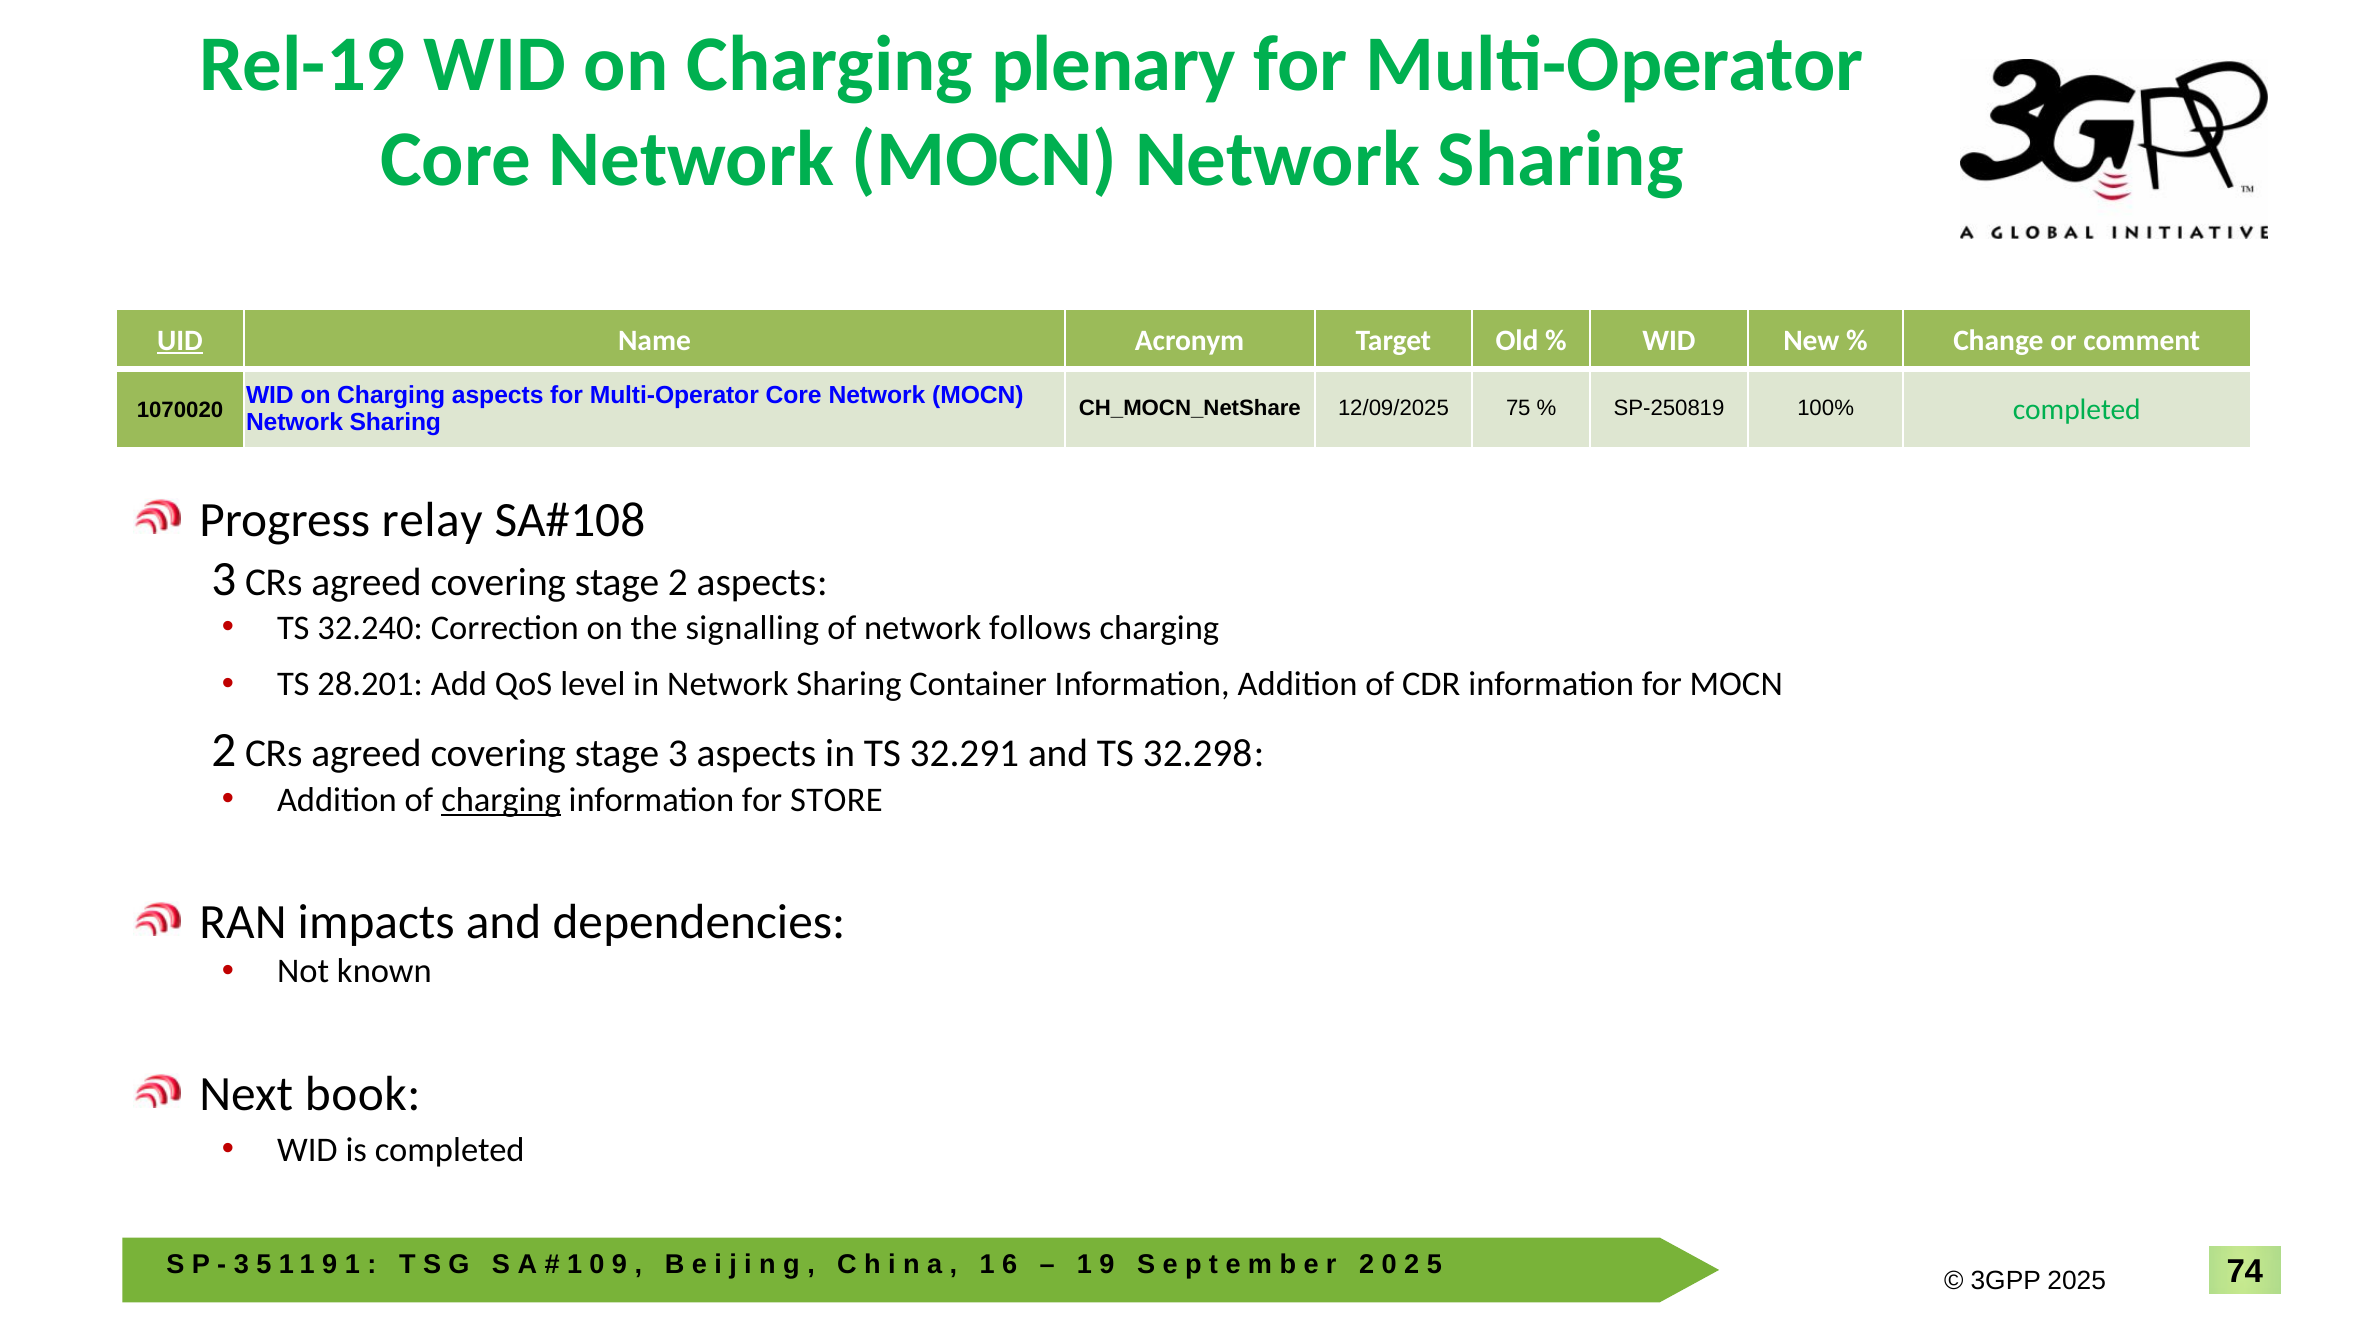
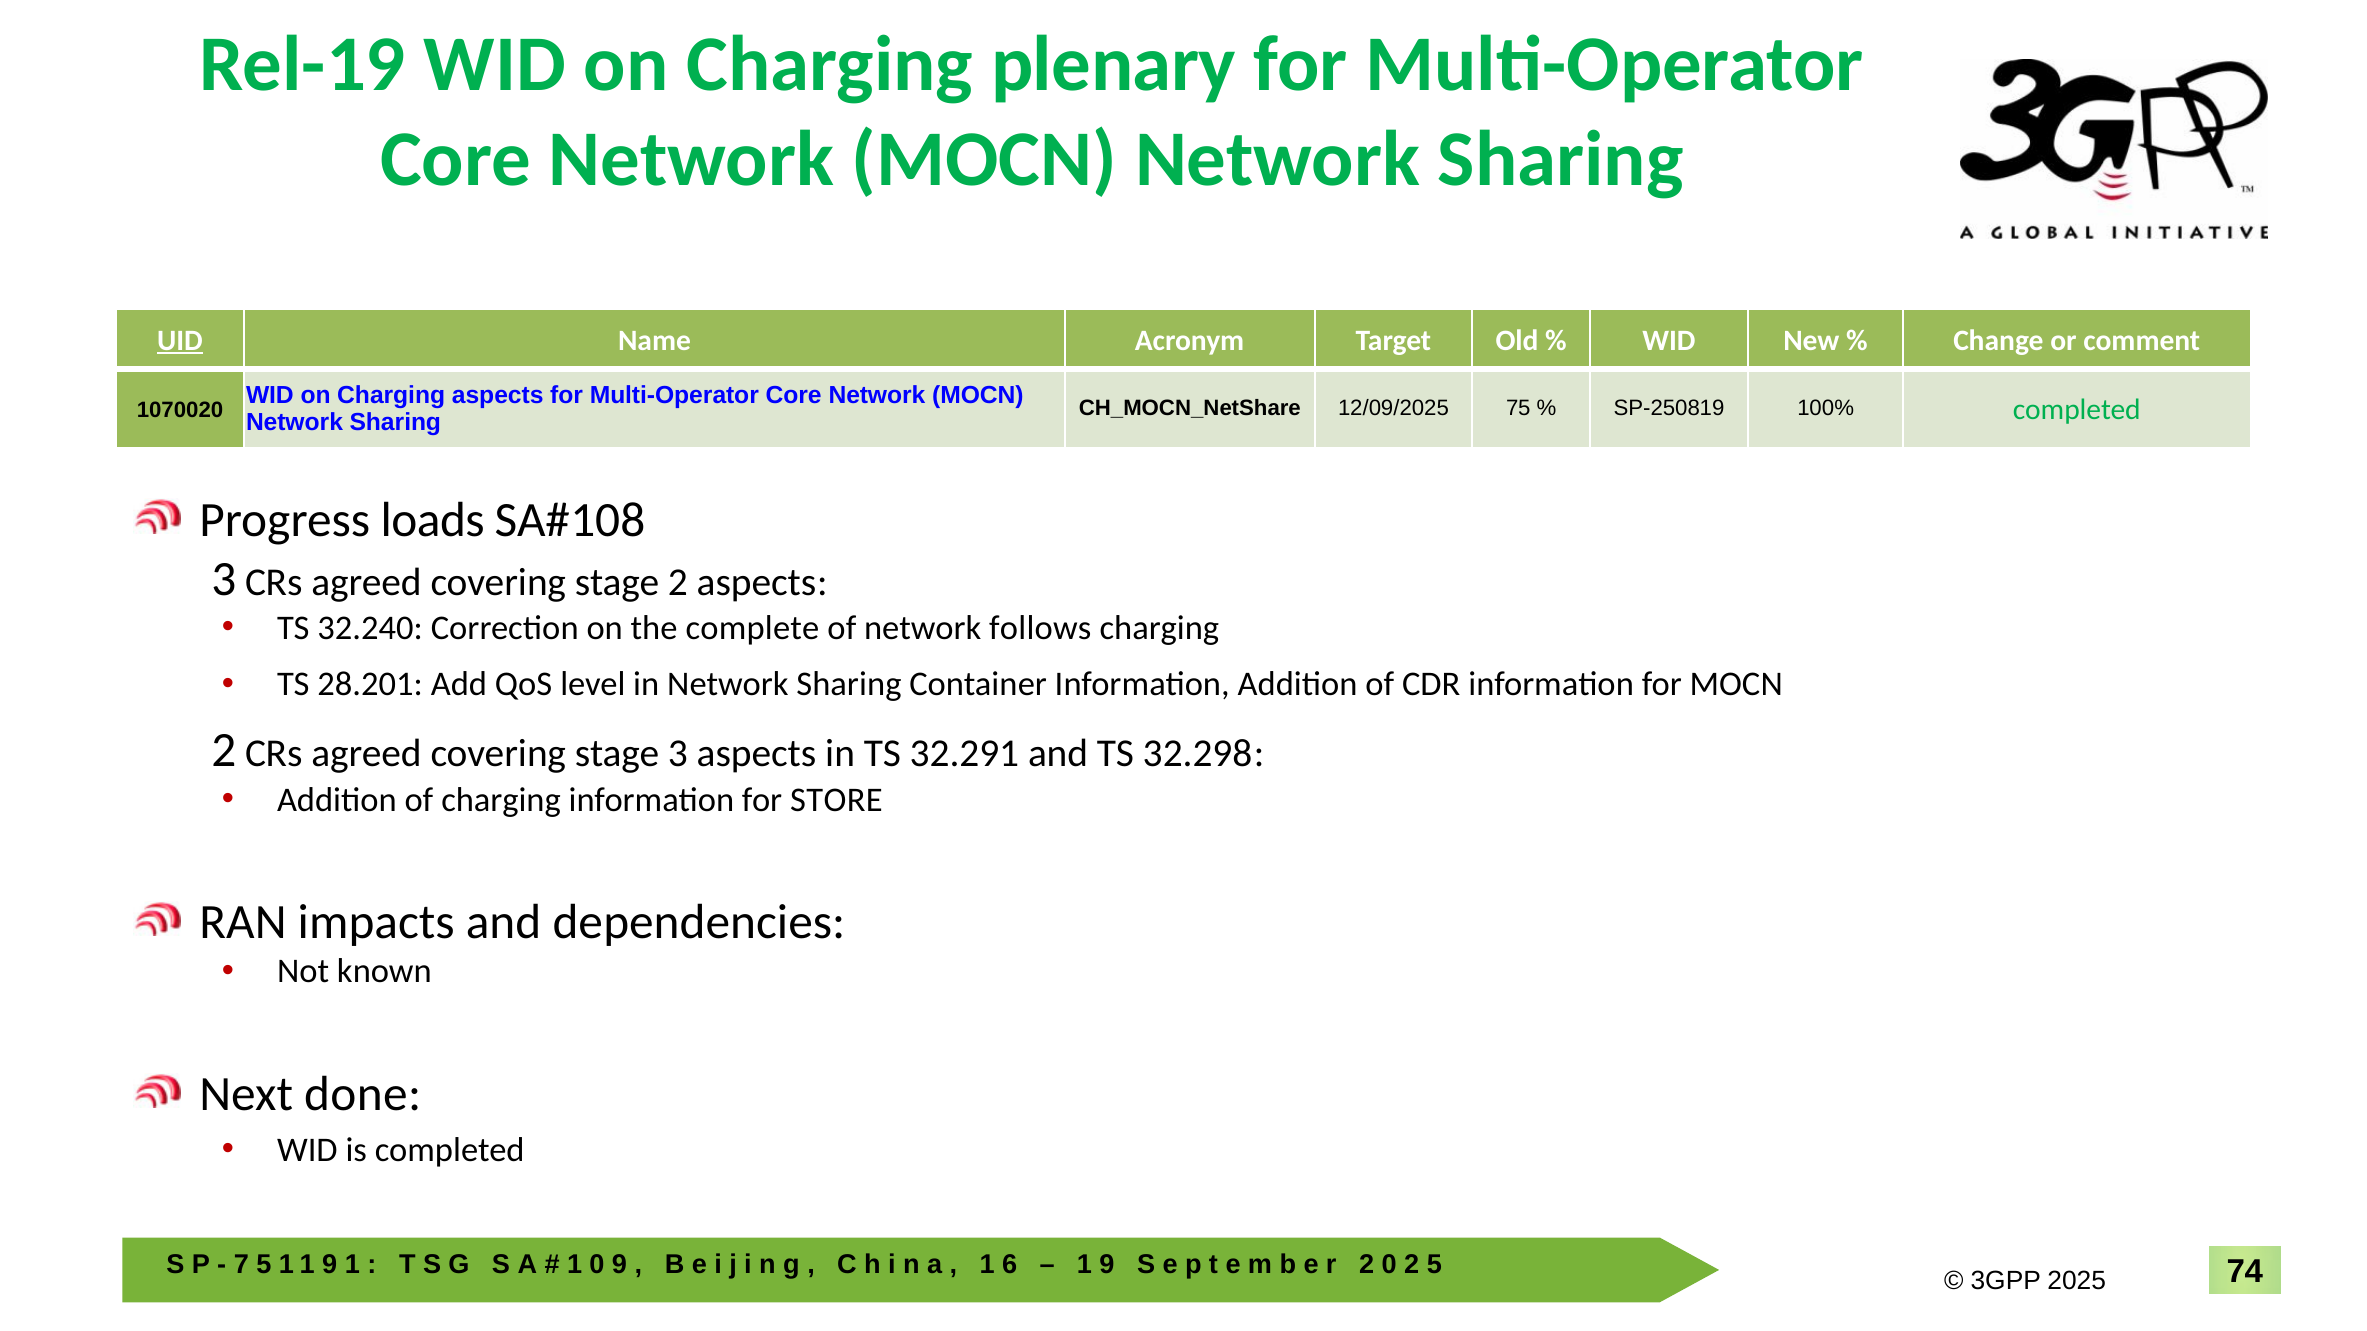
relay: relay -> loads
signalling: signalling -> complete
charging at (501, 800) underline: present -> none
book: book -> done
3 at (241, 1265): 3 -> 7
